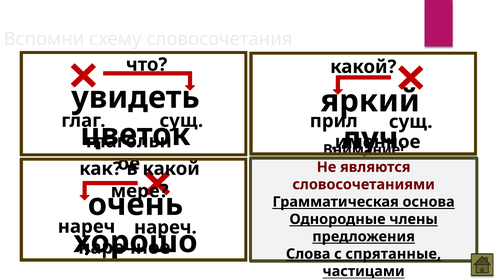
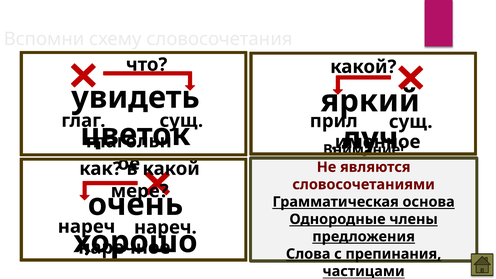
спрятанные: спрятанные -> препинания
